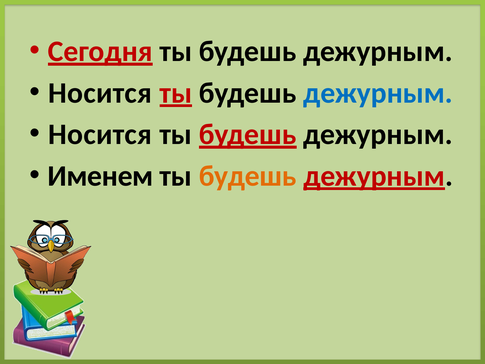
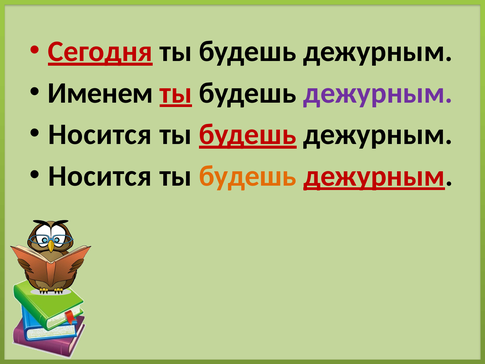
Носится at (100, 93): Носится -> Именем
дежурным at (378, 93) colour: blue -> purple
Именем at (100, 176): Именем -> Носится
